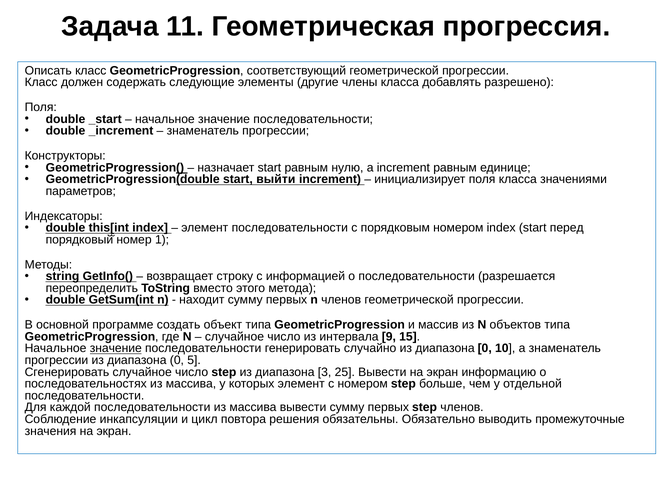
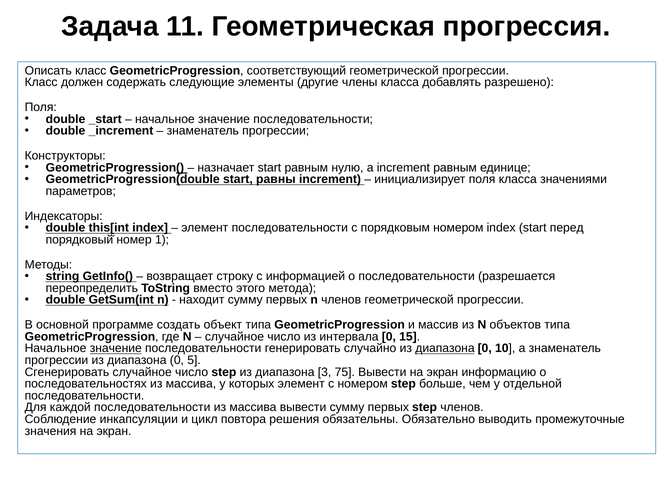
выйти: выйти -> равны
интервала 9: 9 -> 0
диапазона at (445, 348) underline: none -> present
25: 25 -> 75
